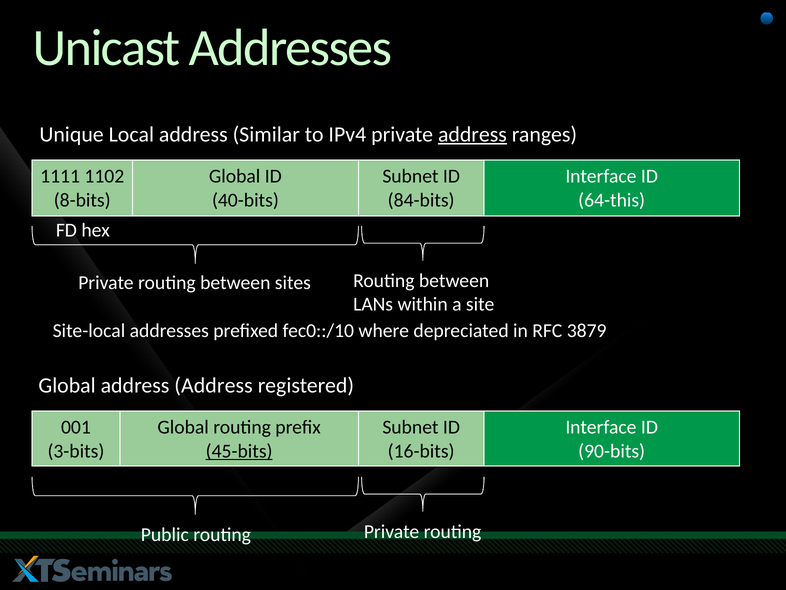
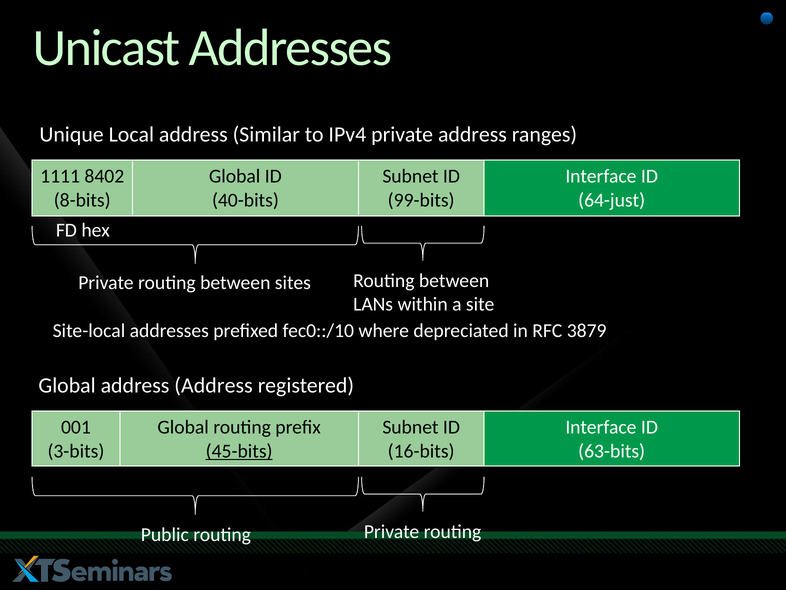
address at (472, 134) underline: present -> none
1102: 1102 -> 8402
84-bits: 84-bits -> 99-bits
64-this: 64-this -> 64-just
90-bits: 90-bits -> 63-bits
